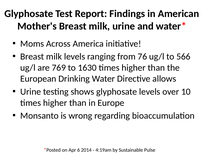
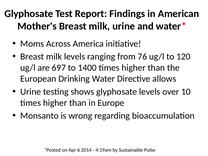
566: 566 -> 120
769: 769 -> 697
1630: 1630 -> 1400
